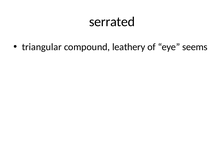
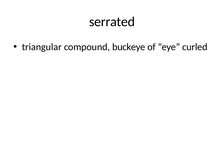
leathery: leathery -> buckeye
seems: seems -> curled
